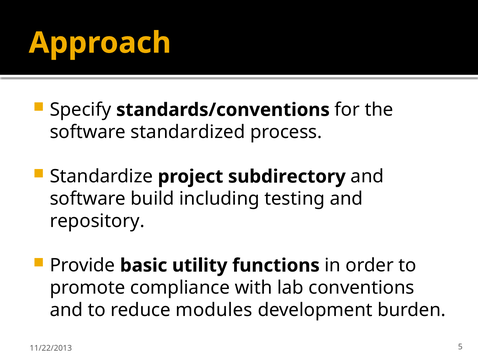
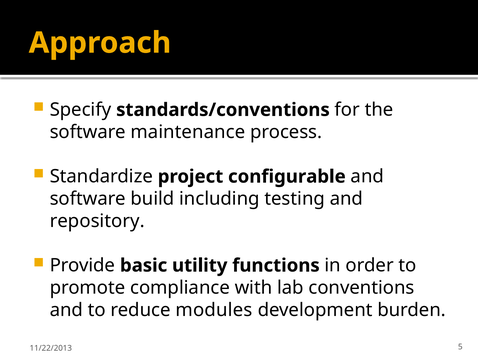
standardized: standardized -> maintenance
subdirectory: subdirectory -> configurable
